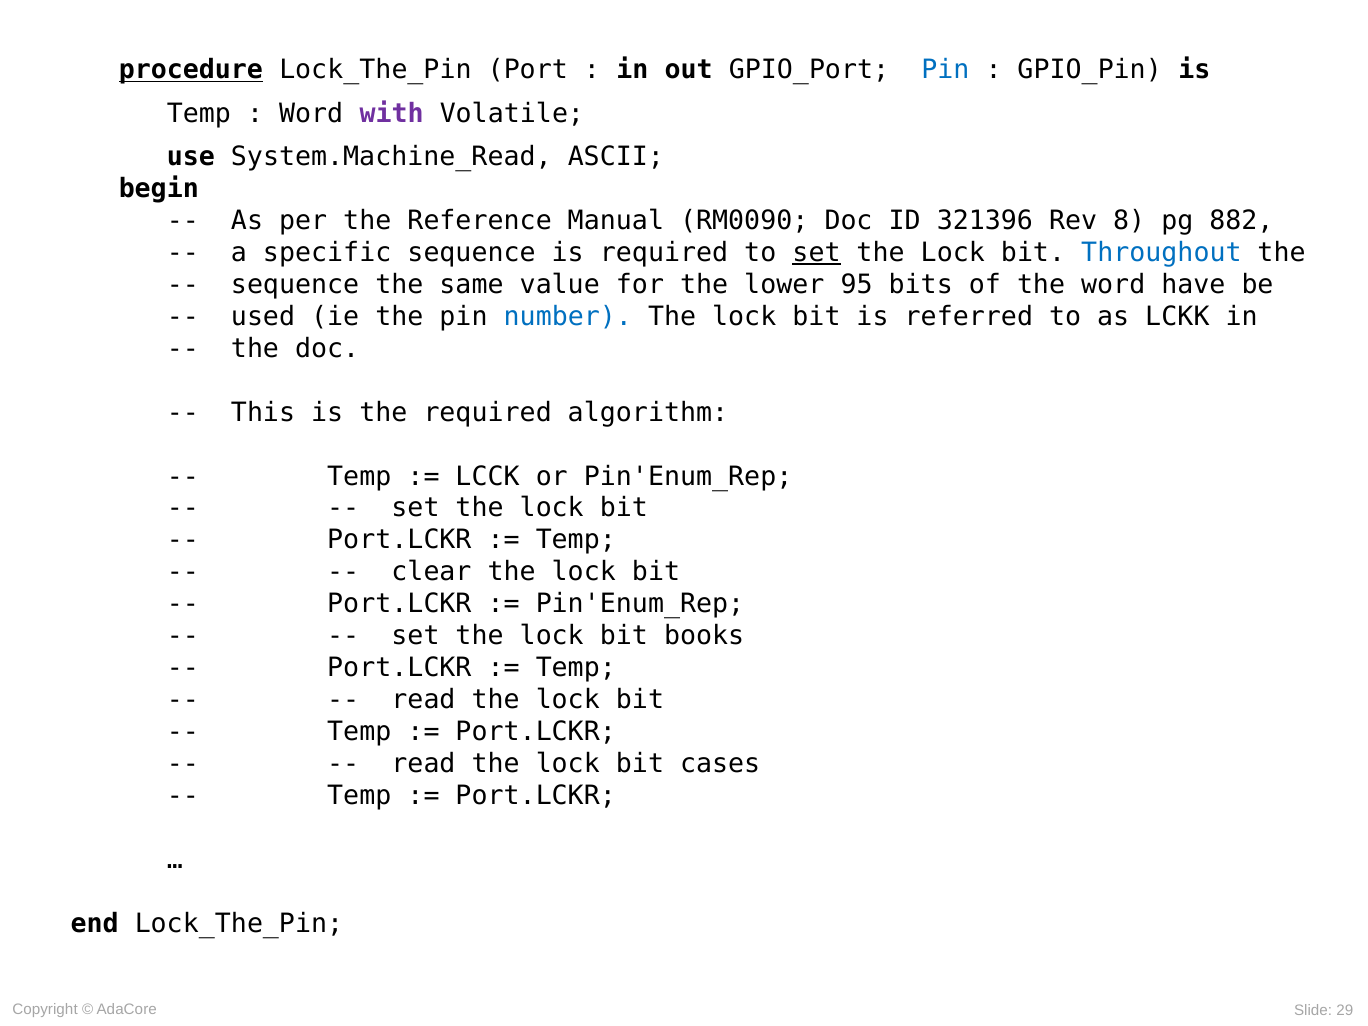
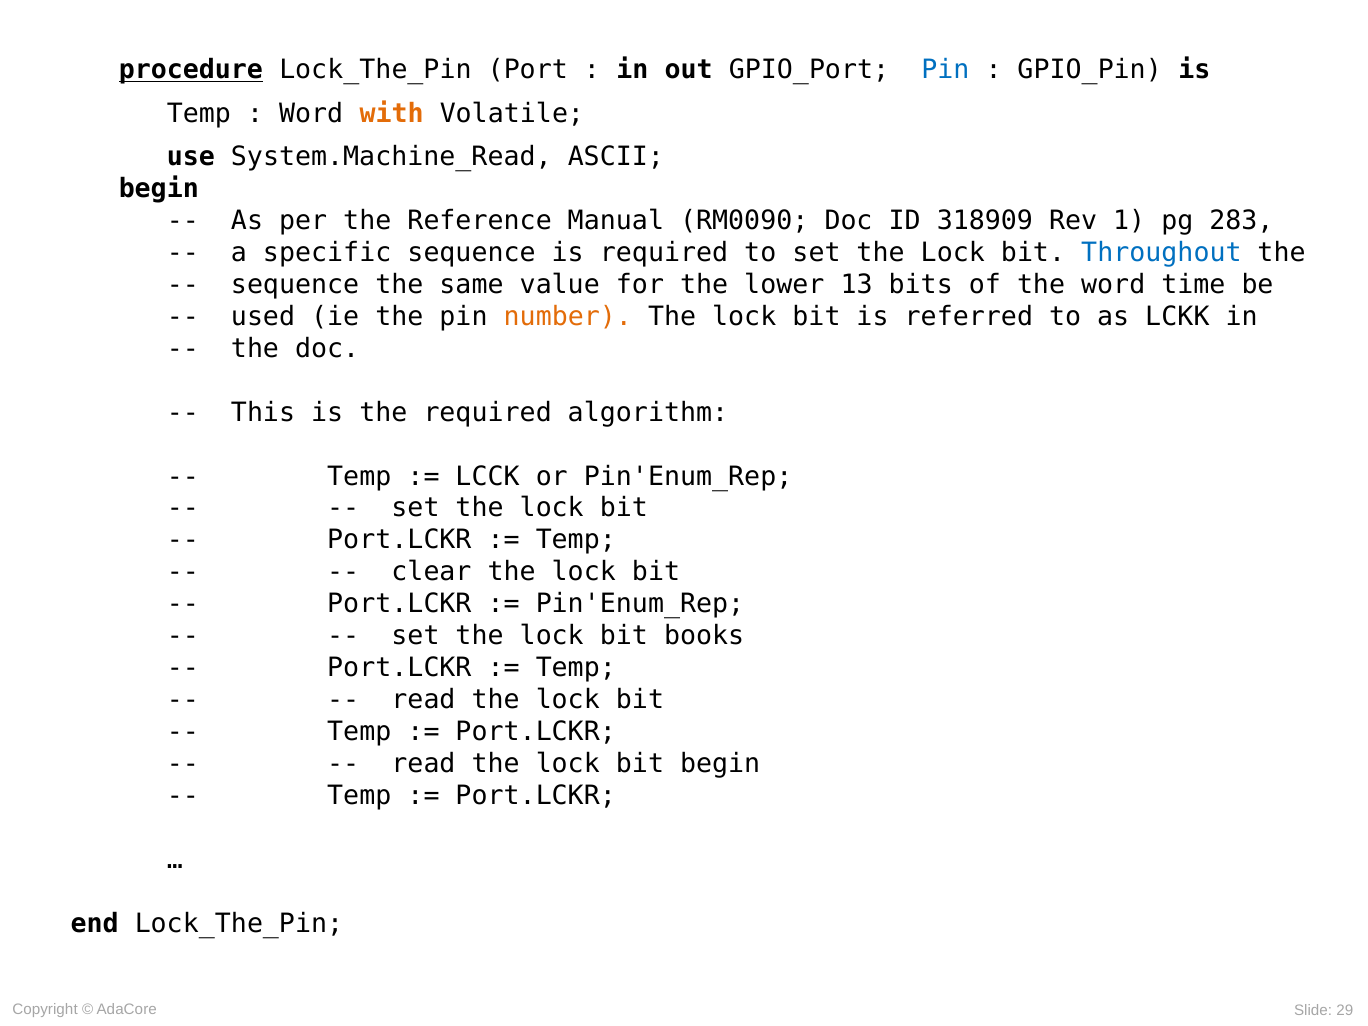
with colour: purple -> orange
321396: 321396 -> 318909
8: 8 -> 1
882: 882 -> 283
set at (817, 253) underline: present -> none
95: 95 -> 13
have: have -> time
number colour: blue -> orange
bit cases: cases -> begin
